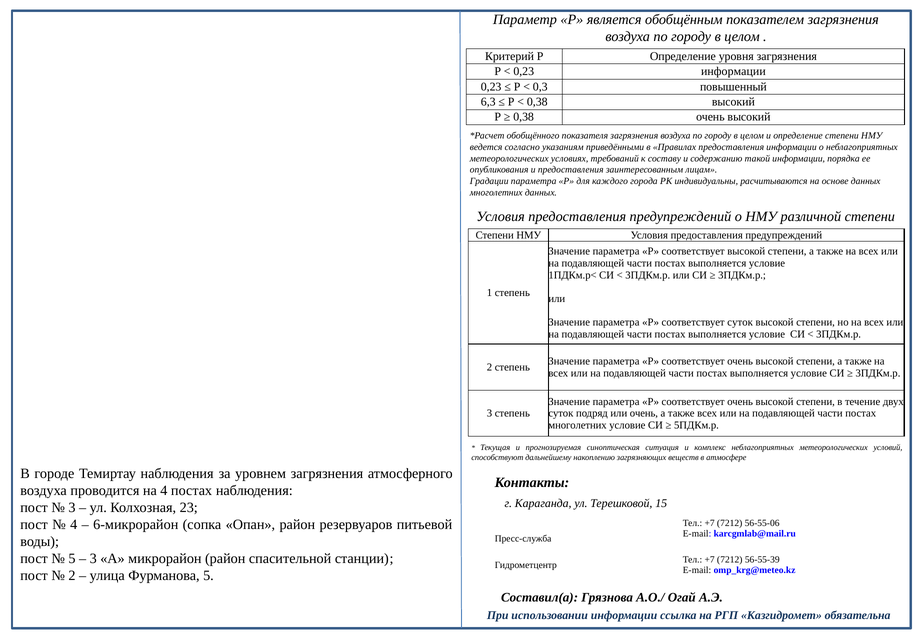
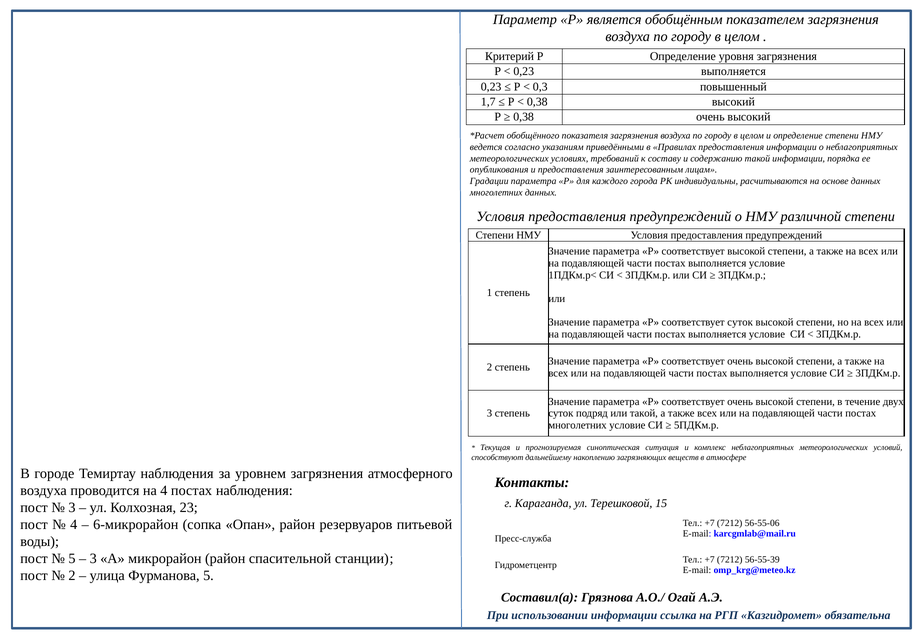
0,23 информации: информации -> выполняется
6,3: 6,3 -> 1,7
или очень: очень -> такой
